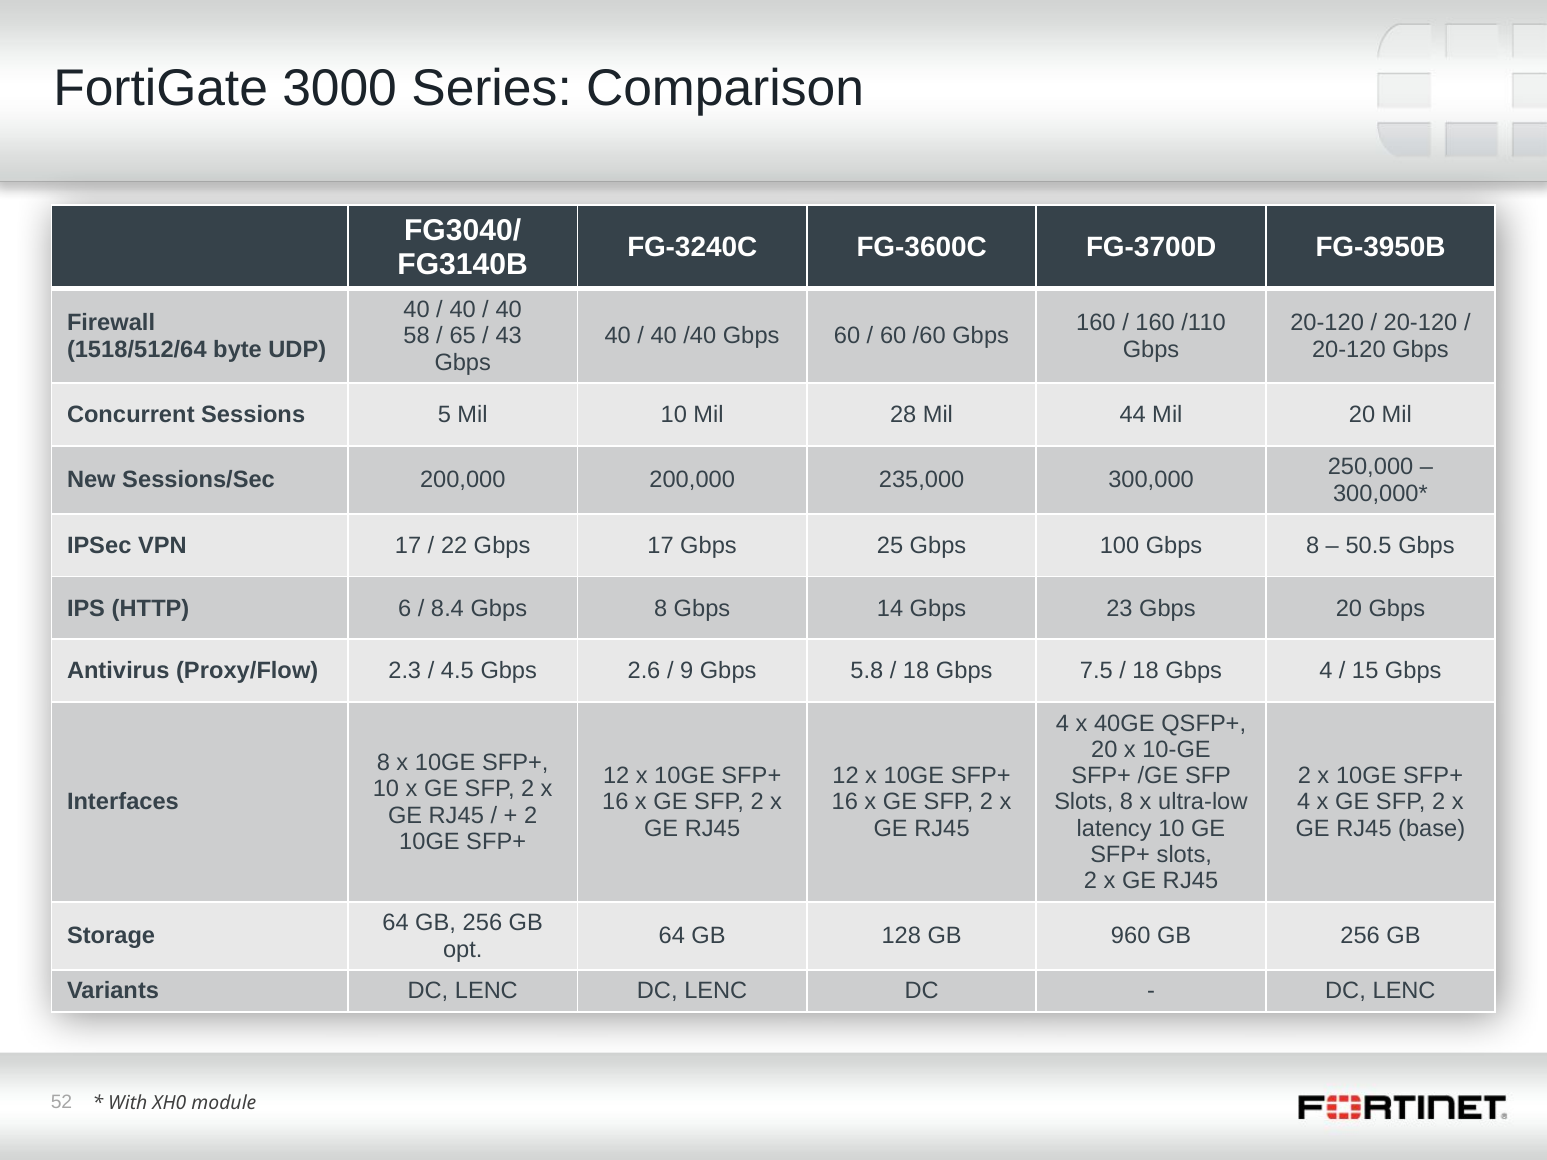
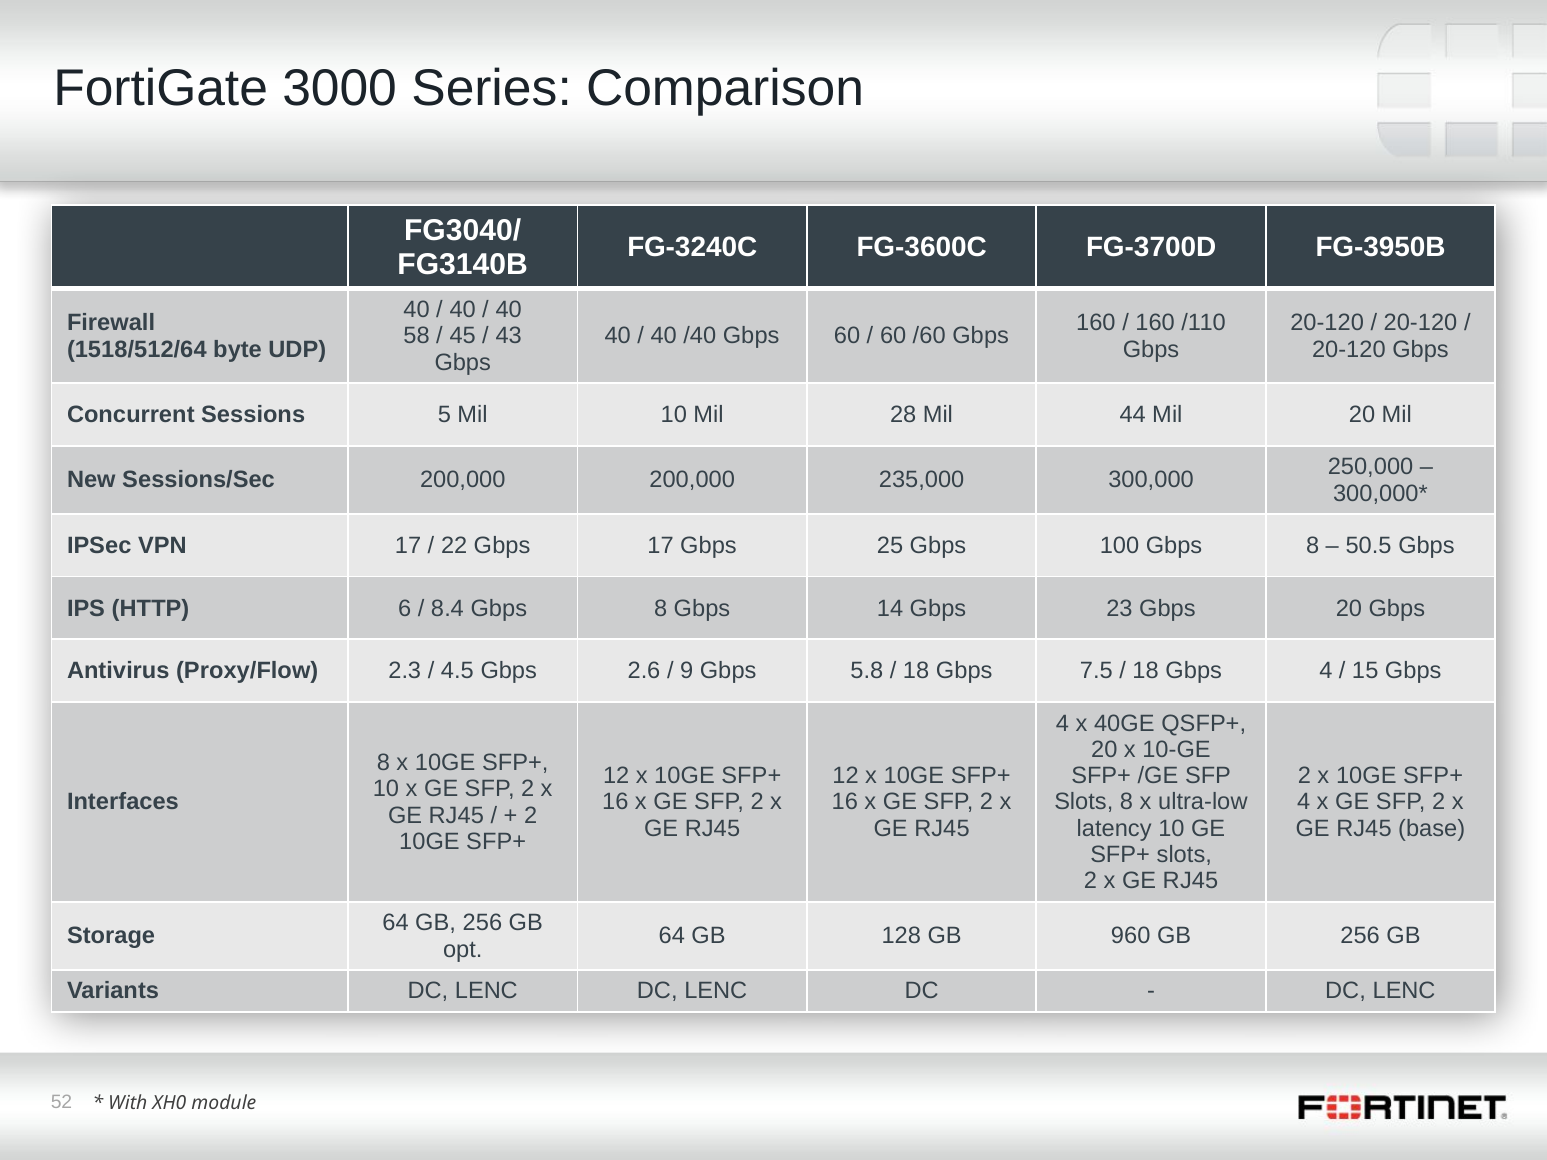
65: 65 -> 45
